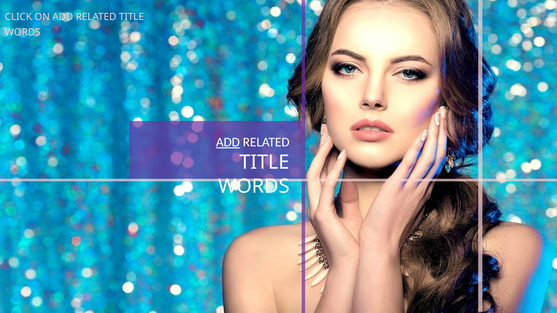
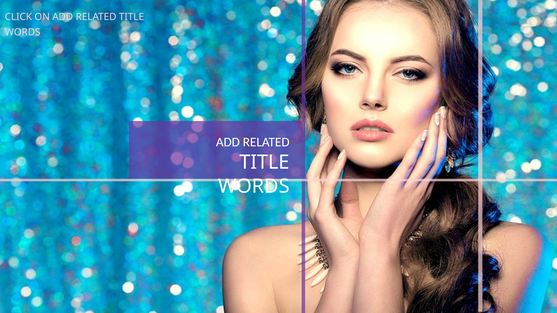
ADD at (228, 142) underline: present -> none
